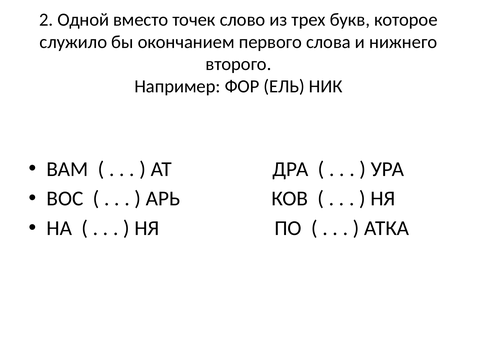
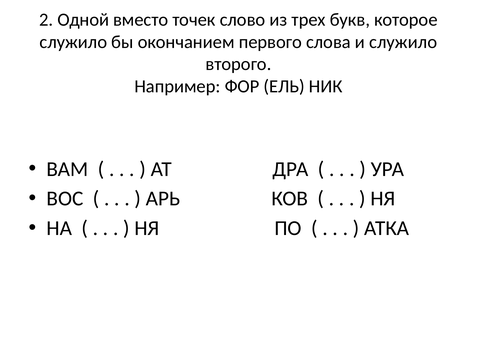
и нижнего: нижнего -> служило
